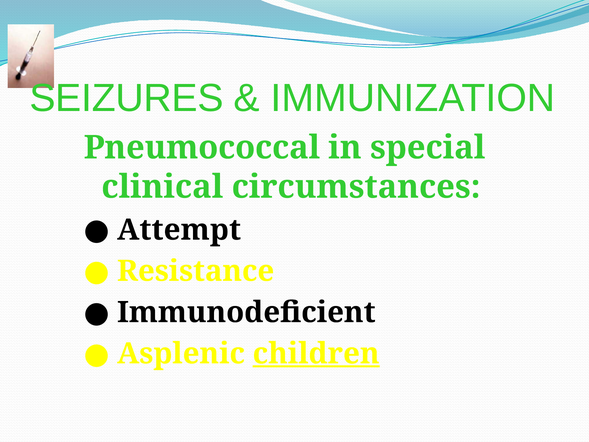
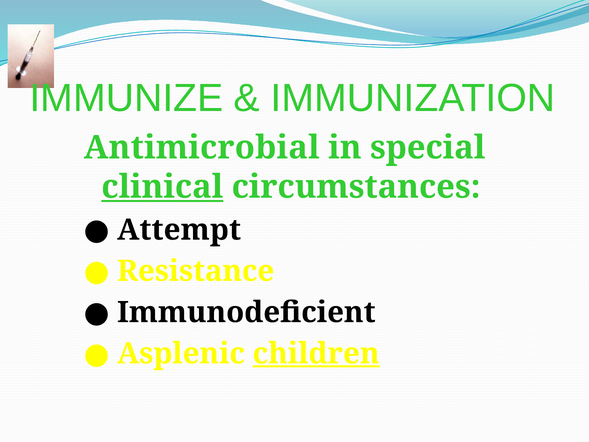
SEIZURES: SEIZURES -> IMMUNIZE
Pneumococcal: Pneumococcal -> Antimicrobial
clinical underline: none -> present
